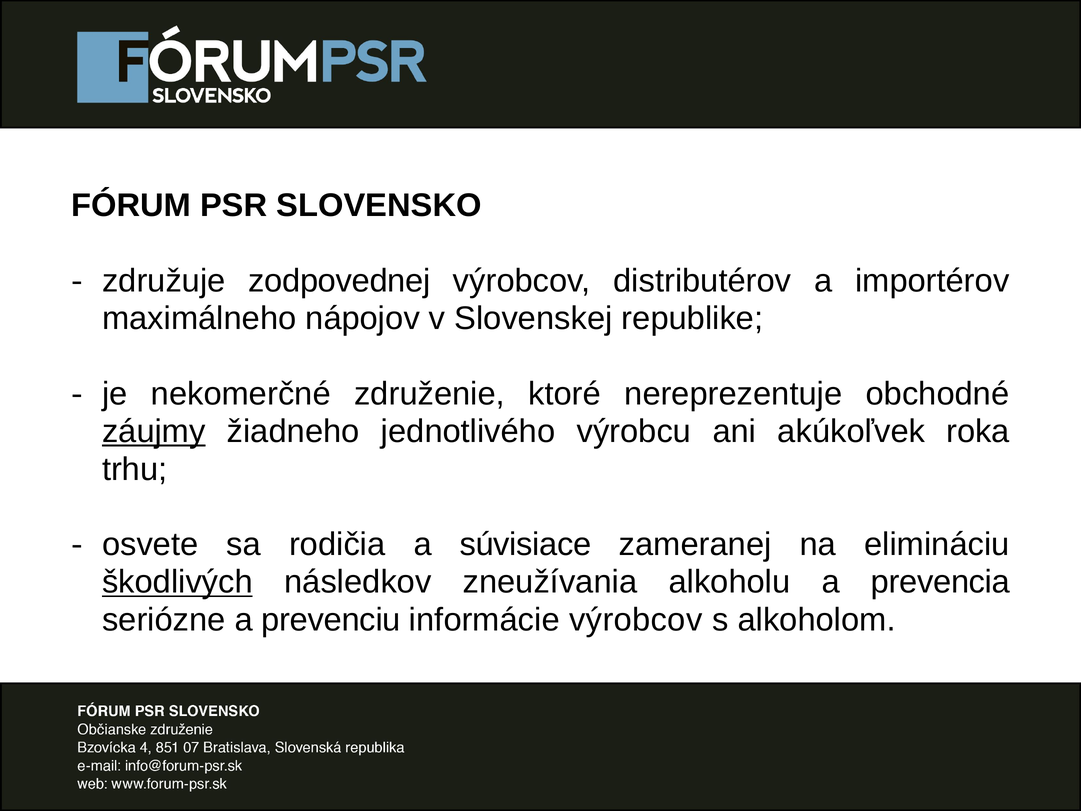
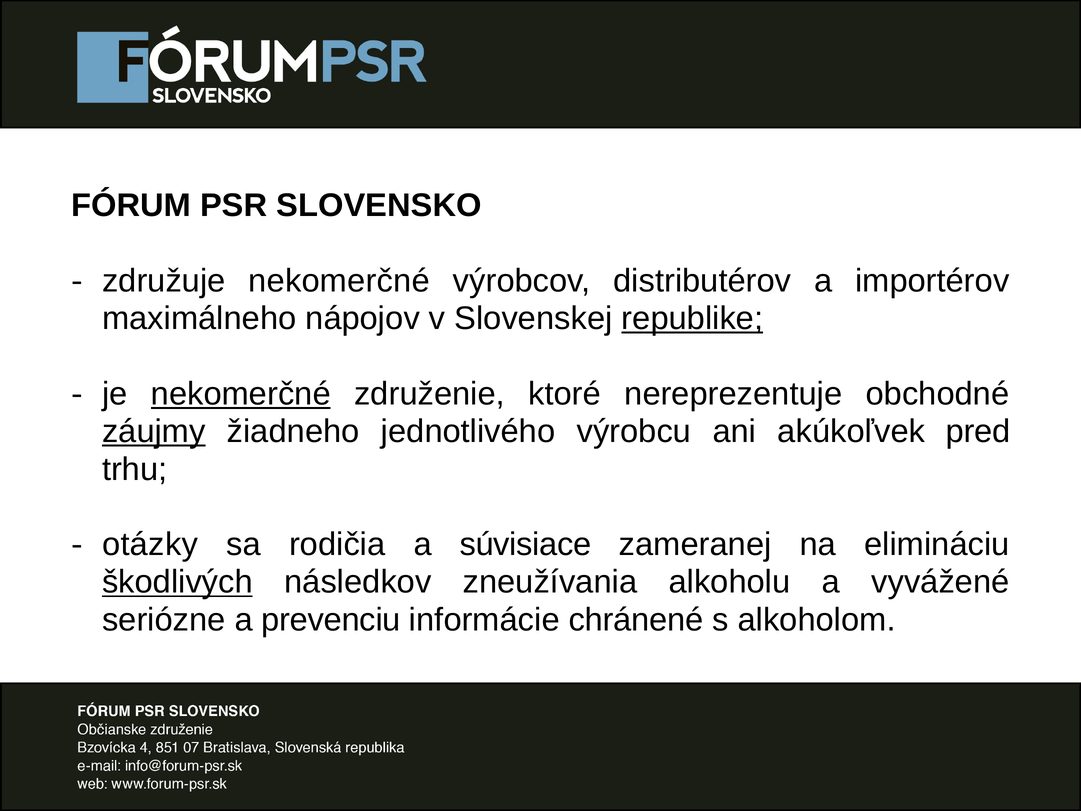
združuje zodpovednej: zodpovednej -> nekomerčné
republike underline: none -> present
nekomerčné at (241, 394) underline: none -> present
roka: roka -> pred
osvete: osvete -> otázky
prevencia: prevencia -> vyvážené
informácie výrobcov: výrobcov -> chránené
